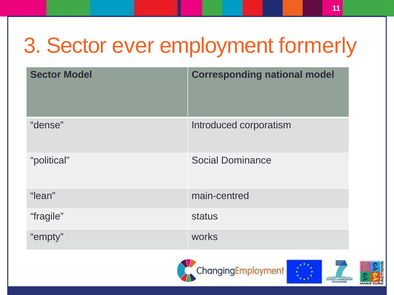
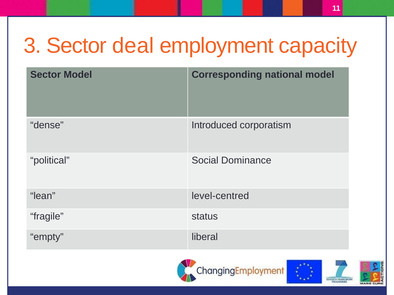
ever: ever -> deal
formerly: formerly -> capacity
main-centred: main-centred -> level-centred
works: works -> liberal
